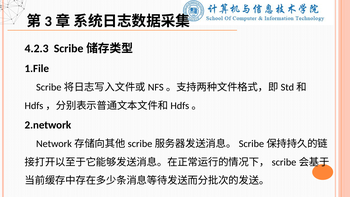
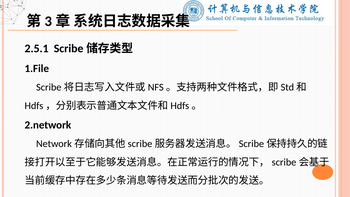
4.2.3: 4.2.3 -> 2.5.1
